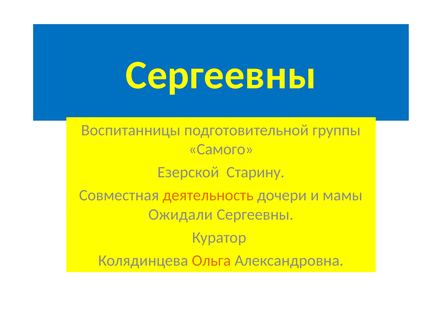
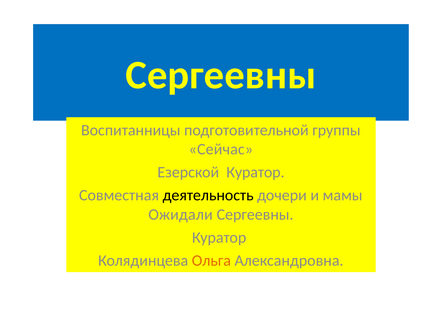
Самого: Самого -> Сейчас
Езерской Старину: Старину -> Куратор
деятельность colour: orange -> black
